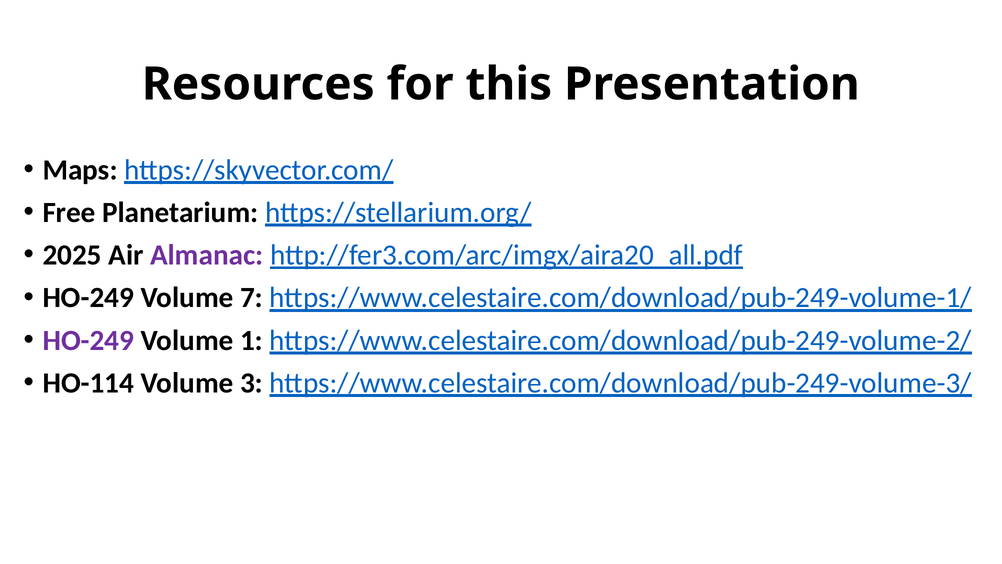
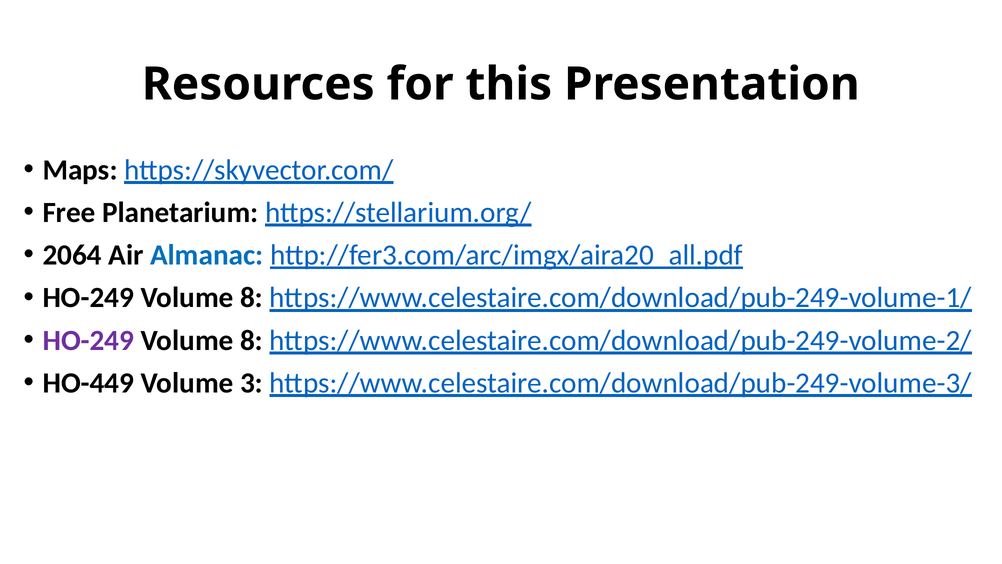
2025: 2025 -> 2064
Almanac colour: purple -> blue
7 at (251, 298): 7 -> 8
1 at (251, 340): 1 -> 8
HO-114: HO-114 -> HO-449
